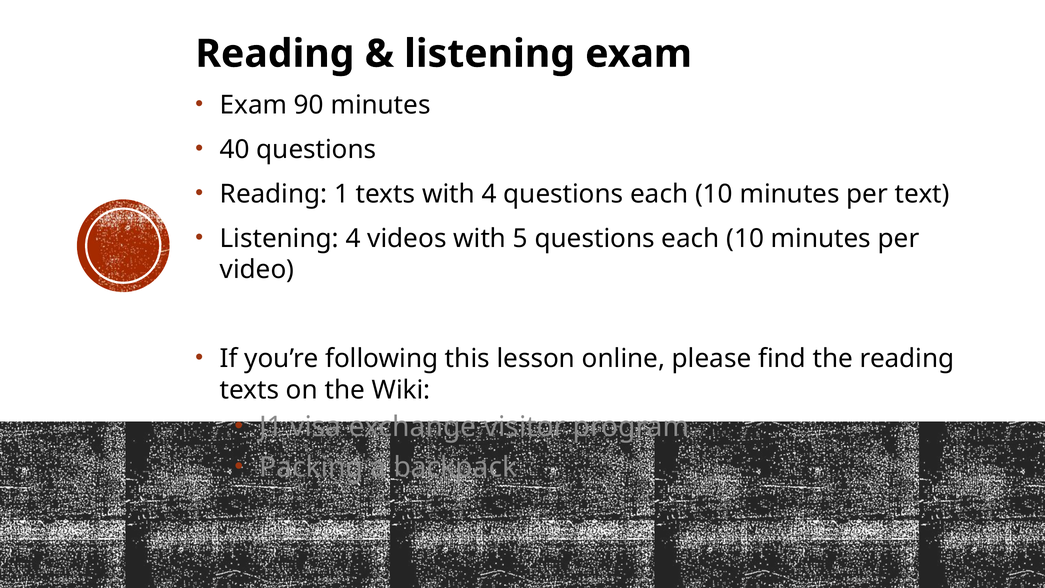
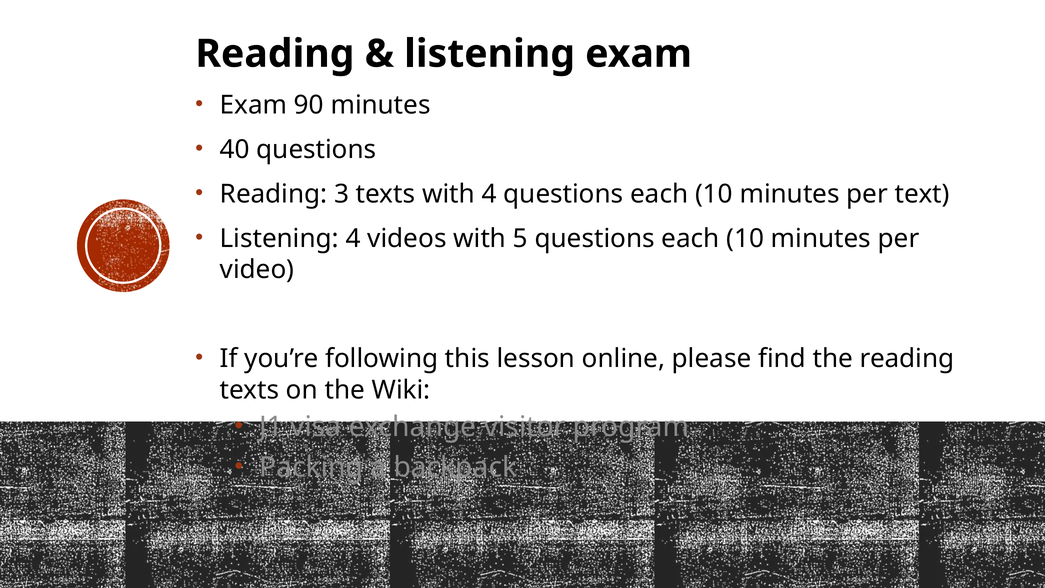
1: 1 -> 3
